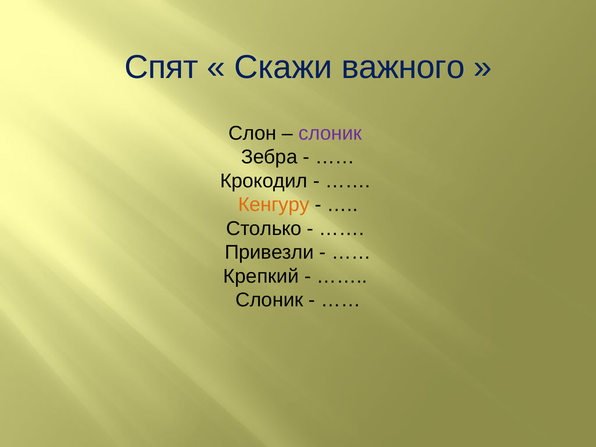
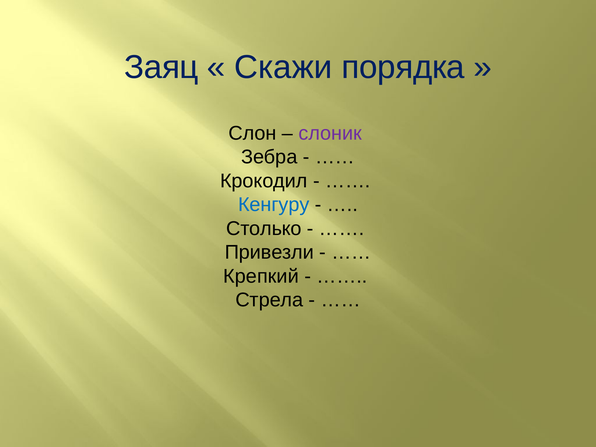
Спят: Спят -> Заяц
важного: важного -> порядка
Кенгуру colour: orange -> blue
Слоник at (269, 300): Слоник -> Стрела
